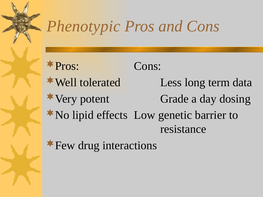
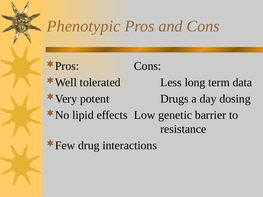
Grade: Grade -> Drugs
